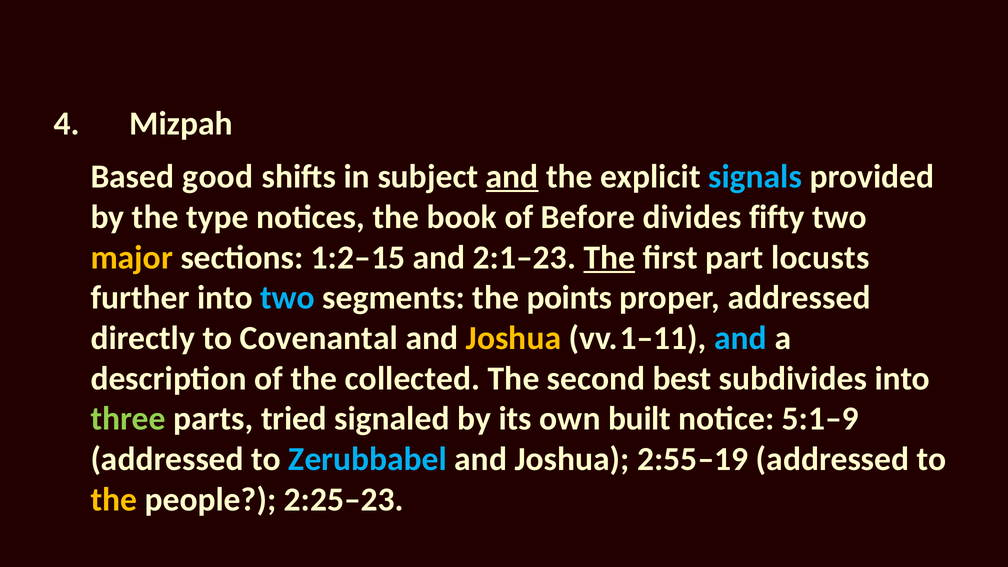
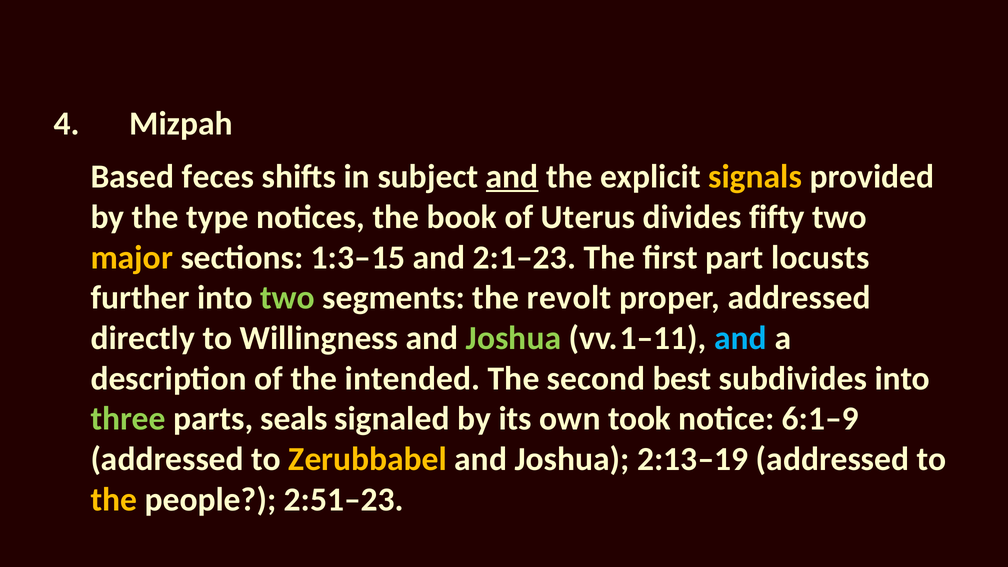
good: good -> feces
signals colour: light blue -> yellow
Before: Before -> Uterus
1:2–15: 1:2–15 -> 1:3–15
The at (609, 257) underline: present -> none
two at (288, 298) colour: light blue -> light green
points: points -> revolt
Covenantal: Covenantal -> Willingness
Joshua at (513, 338) colour: yellow -> light green
collected: collected -> intended
tried: tried -> seals
built: built -> took
5:1–9: 5:1–9 -> 6:1–9
Zerubbabel colour: light blue -> yellow
2:55–19: 2:55–19 -> 2:13–19
2:25–23: 2:25–23 -> 2:51–23
